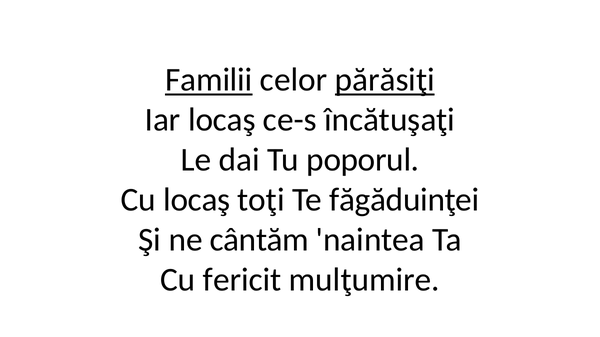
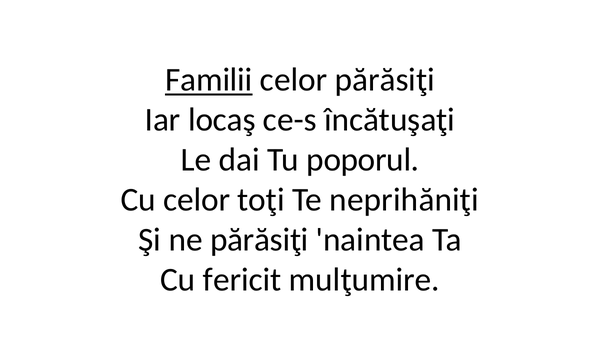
părăsiţi at (385, 80) underline: present -> none
Cu locaş: locaş -> celor
făgăduinţei: făgăduinţei -> neprihăniţi
ne cântăm: cântăm -> părăsiţi
